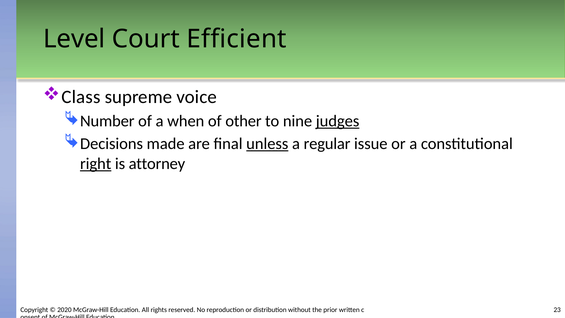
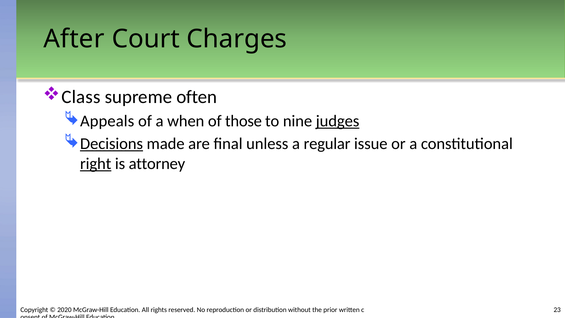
Level: Level -> After
Efficient: Efficient -> Charges
voice: voice -> often
Number: Number -> Appeals
other: other -> those
Decisions underline: none -> present
unless underline: present -> none
